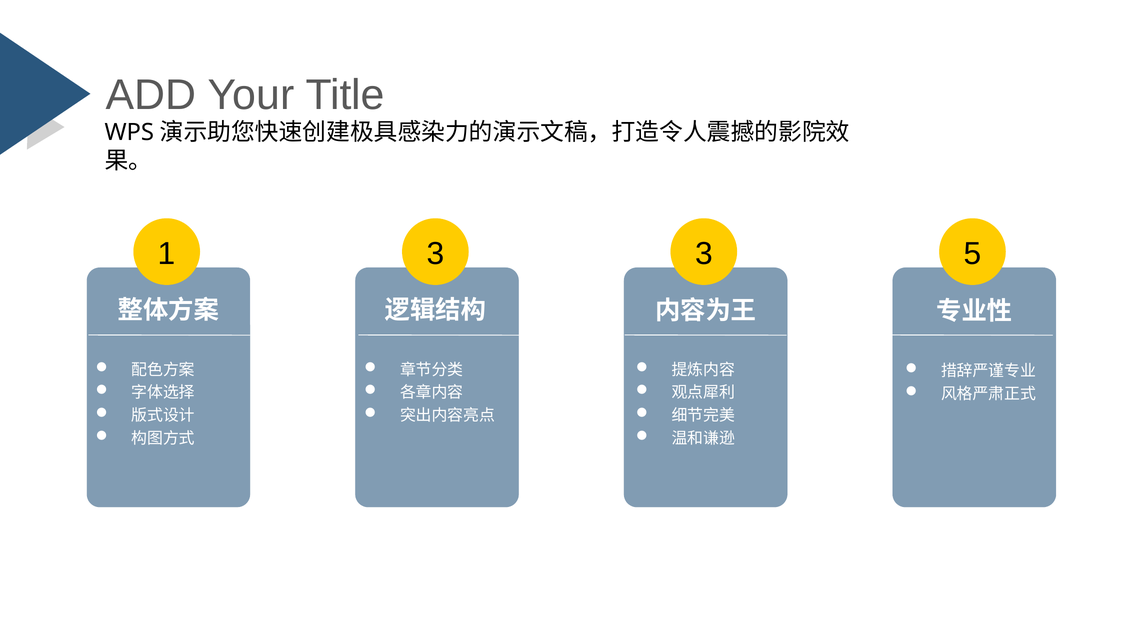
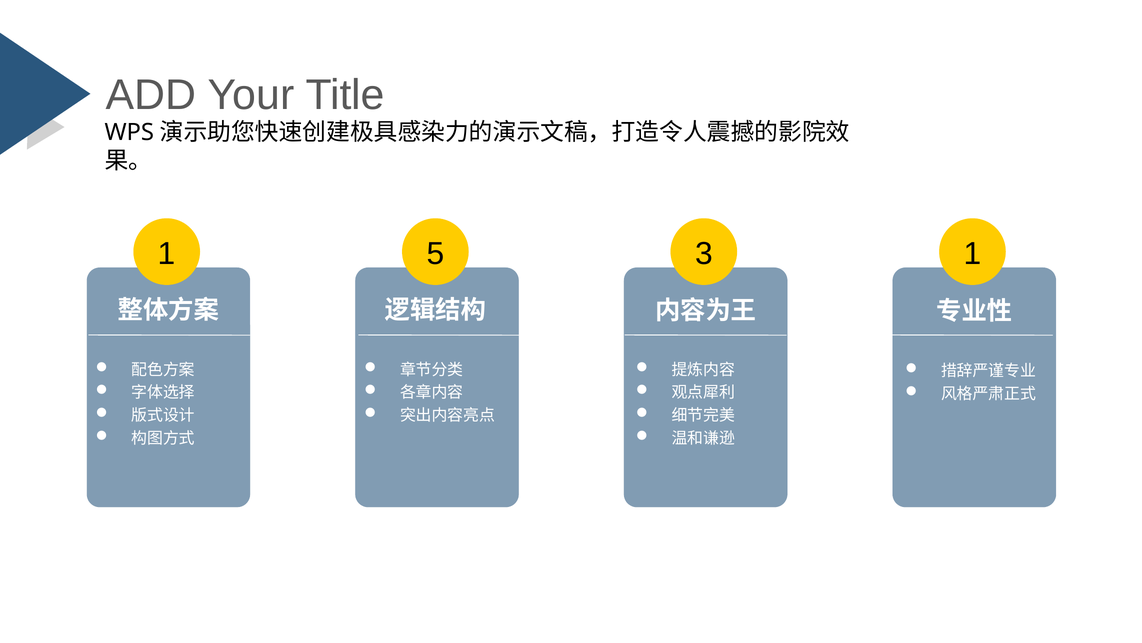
1 3: 3 -> 5
3 5: 5 -> 1
